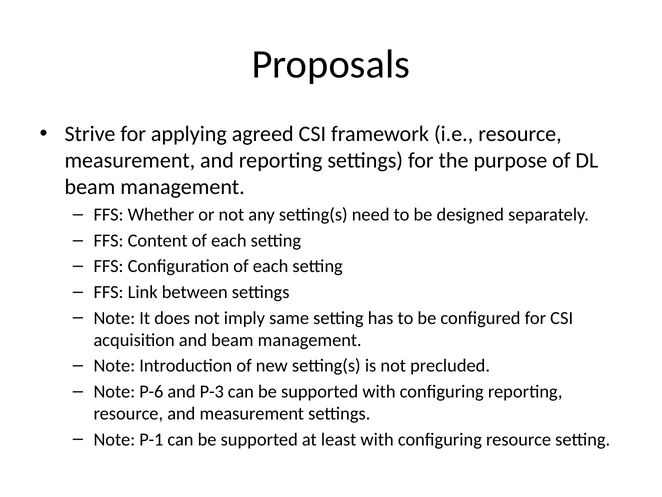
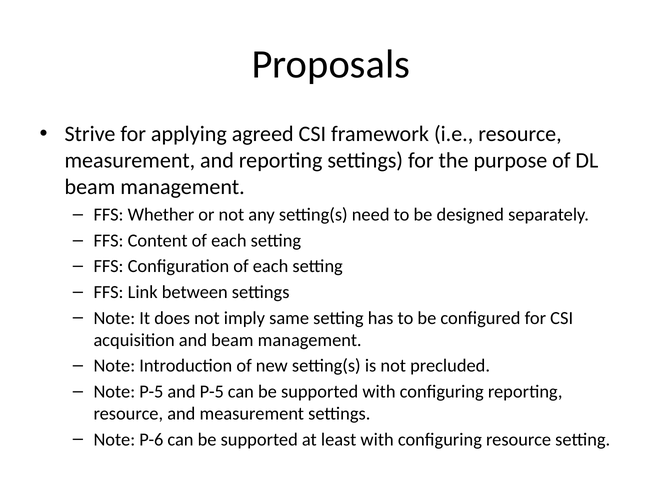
Note P-6: P-6 -> P-5
and P-3: P-3 -> P-5
P-1: P-1 -> P-6
